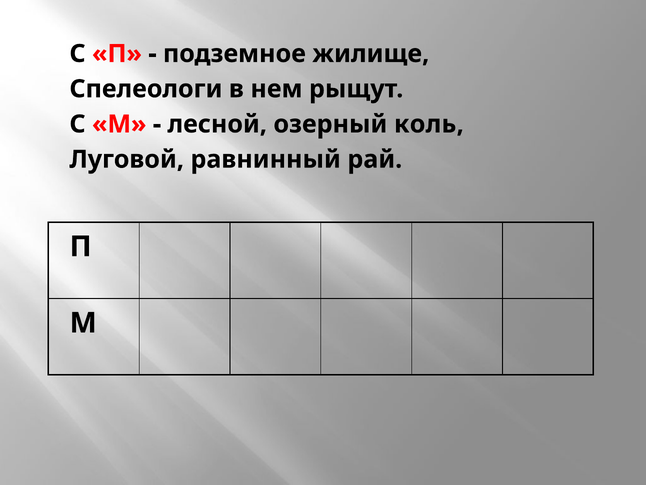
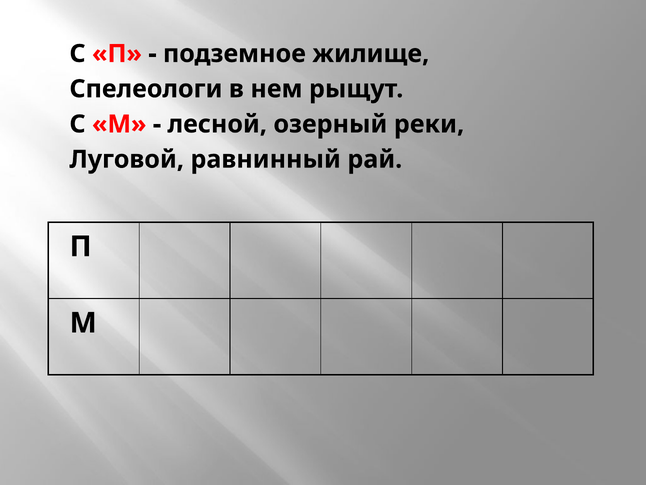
коль: коль -> реки
